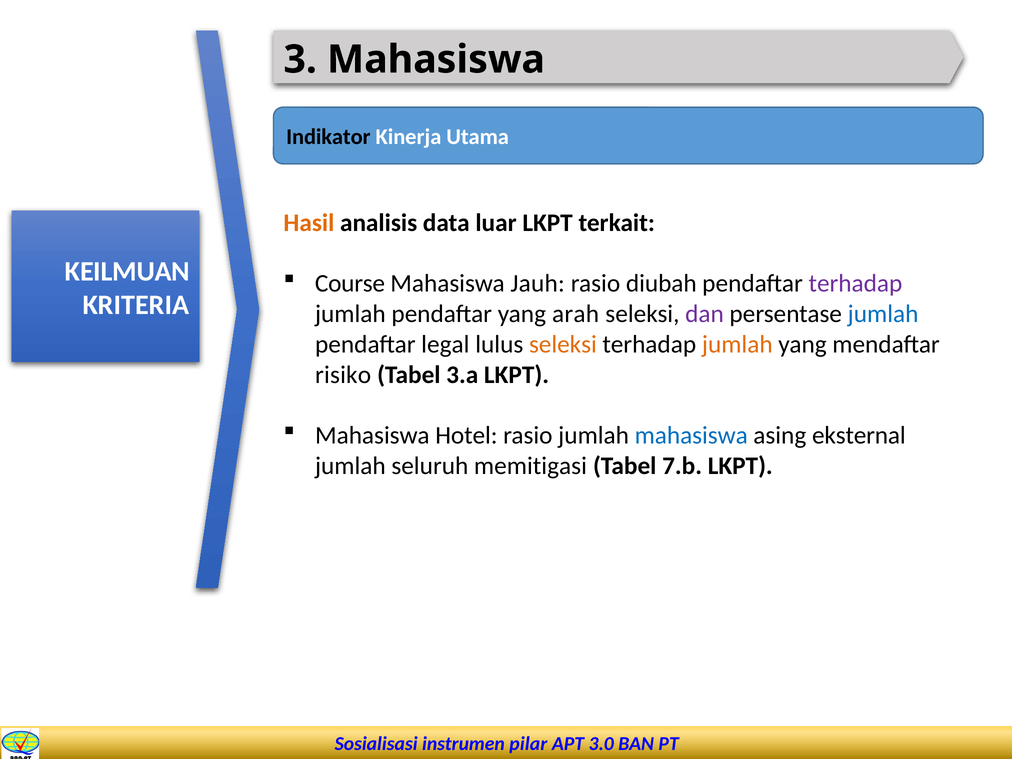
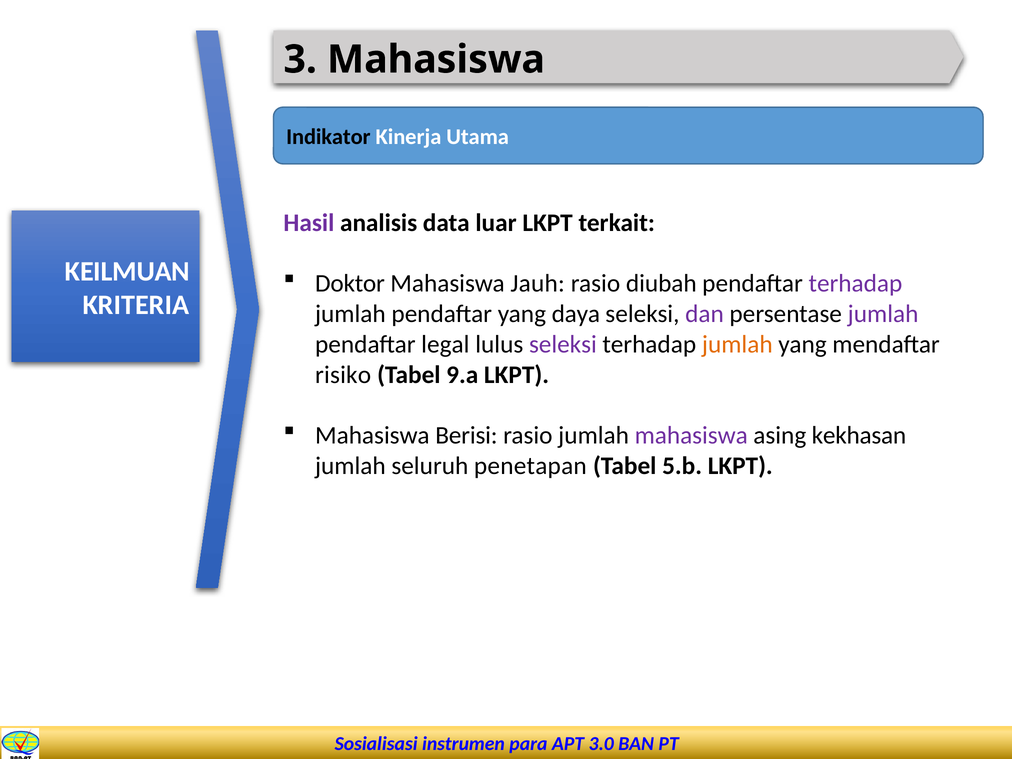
Hasil colour: orange -> purple
Course: Course -> Doktor
arah: arah -> daya
jumlah at (883, 314) colour: blue -> purple
seleksi at (563, 344) colour: orange -> purple
3.a: 3.a -> 9.a
Hotel: Hotel -> Berisi
mahasiswa at (691, 435) colour: blue -> purple
eksternal: eksternal -> kekhasan
memitigasi: memitigasi -> penetapan
7.b: 7.b -> 5.b
pilar: pilar -> para
